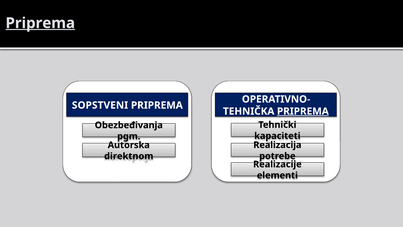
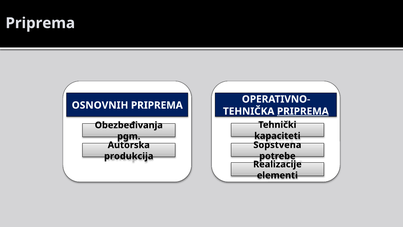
Priprema at (40, 23) underline: present -> none
SOPSTVENI: SOPSTVENI -> OSNOVNIH
Realizacija: Realizacija -> Sopstvena
direktnom: direktnom -> produkcija
